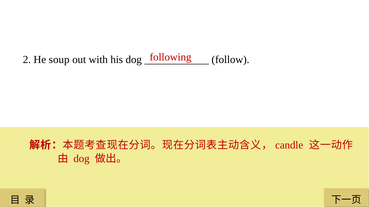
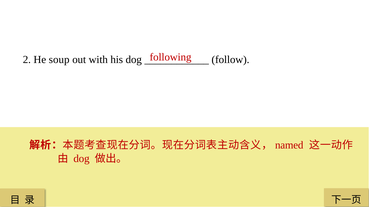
candle: candle -> named
